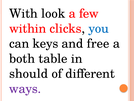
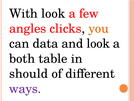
within: within -> angles
you colour: blue -> orange
keys: keys -> data
and free: free -> look
